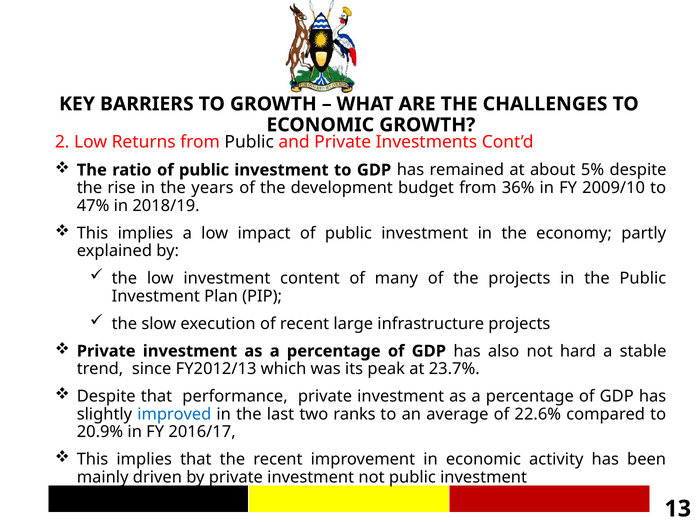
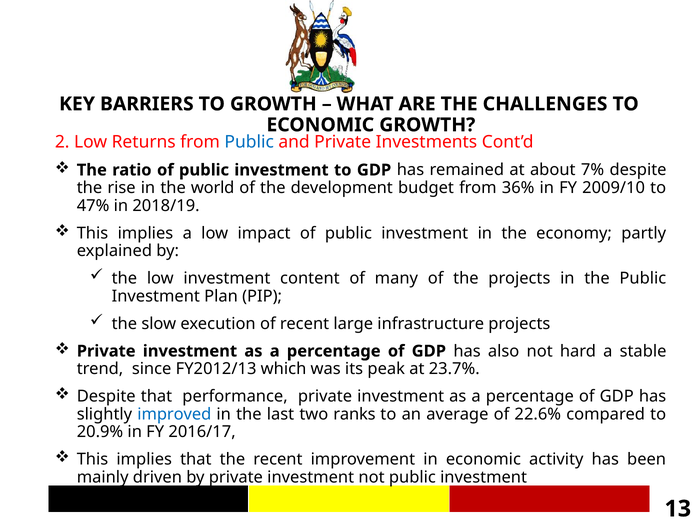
Public at (249, 142) colour: black -> blue
5%: 5% -> 7%
years: years -> world
